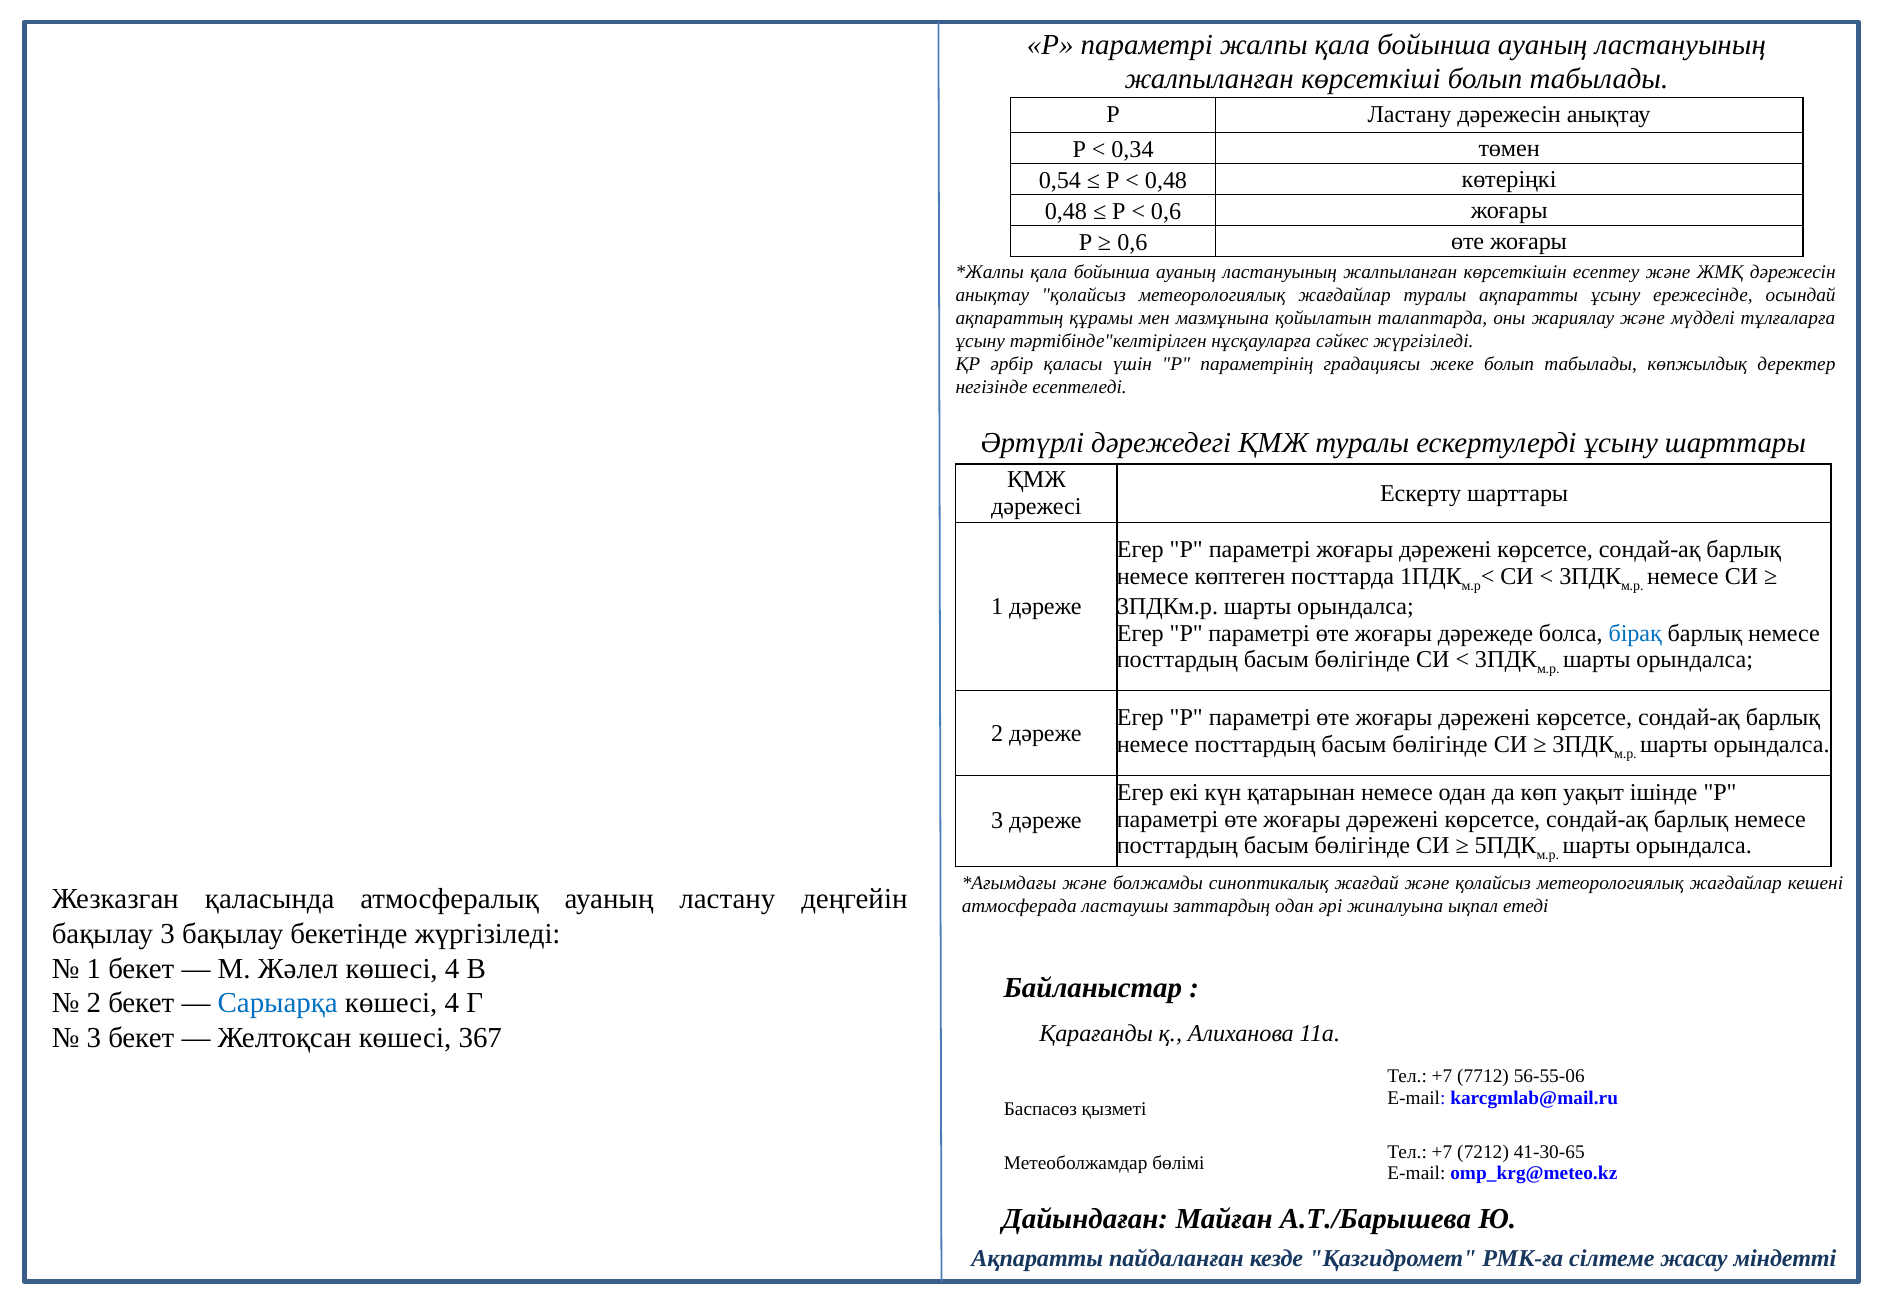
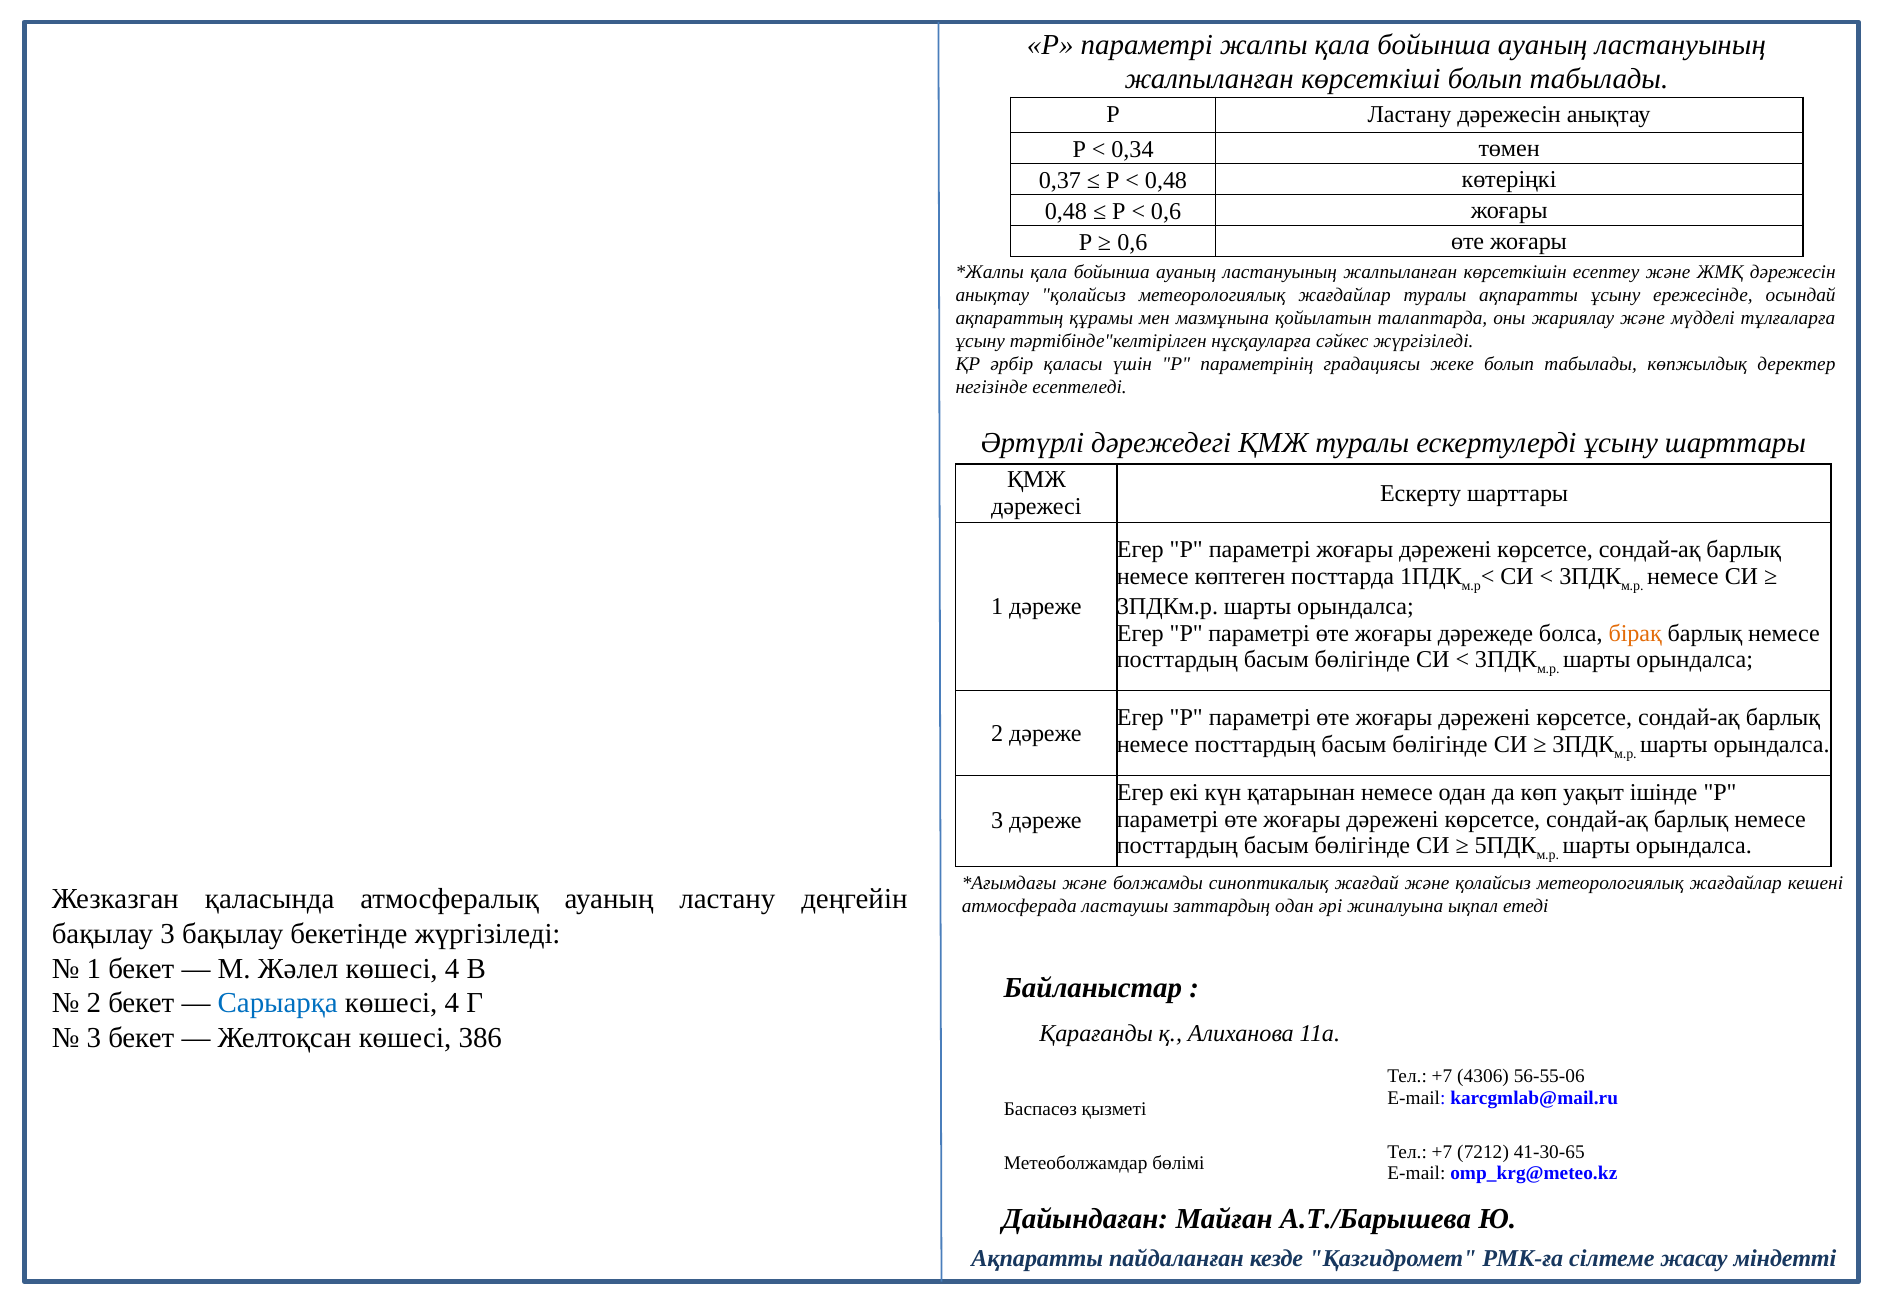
0,54: 0,54 -> 0,37
бірақ colour: blue -> orange
367: 367 -> 386
7712: 7712 -> 4306
